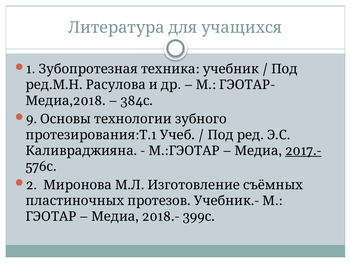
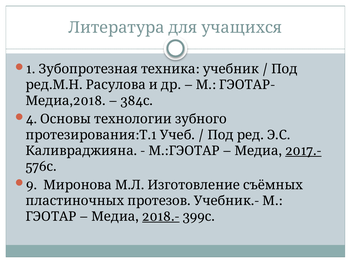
9: 9 -> 4
2: 2 -> 9
2018.- underline: none -> present
